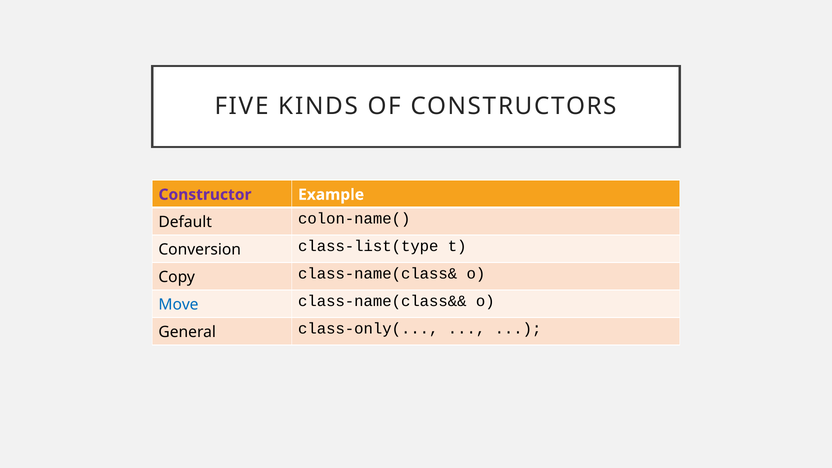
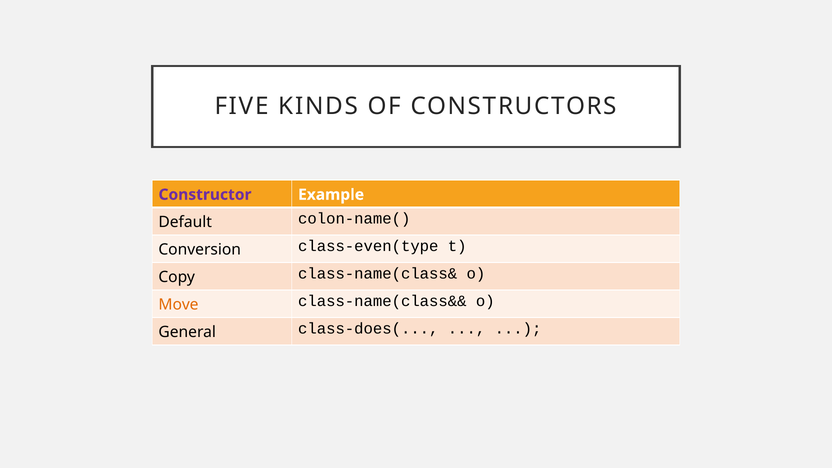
class-list(type: class-list(type -> class-even(type
Move colour: blue -> orange
class-only(: class-only( -> class-does(
